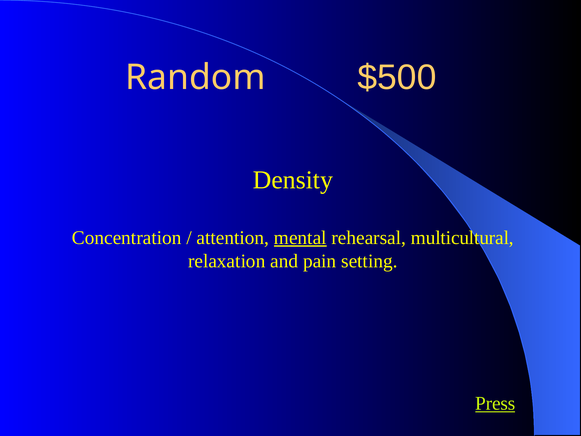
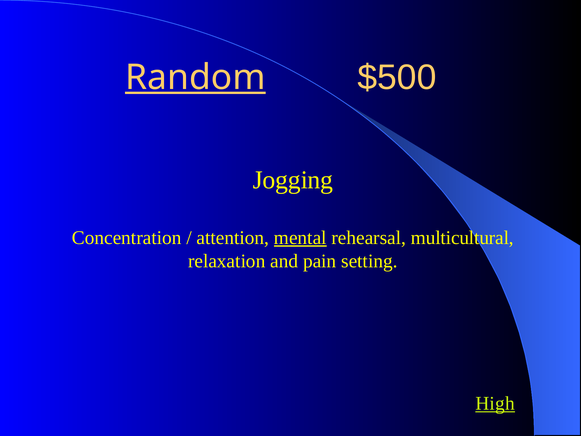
Random underline: none -> present
Density: Density -> Jogging
Press: Press -> High
